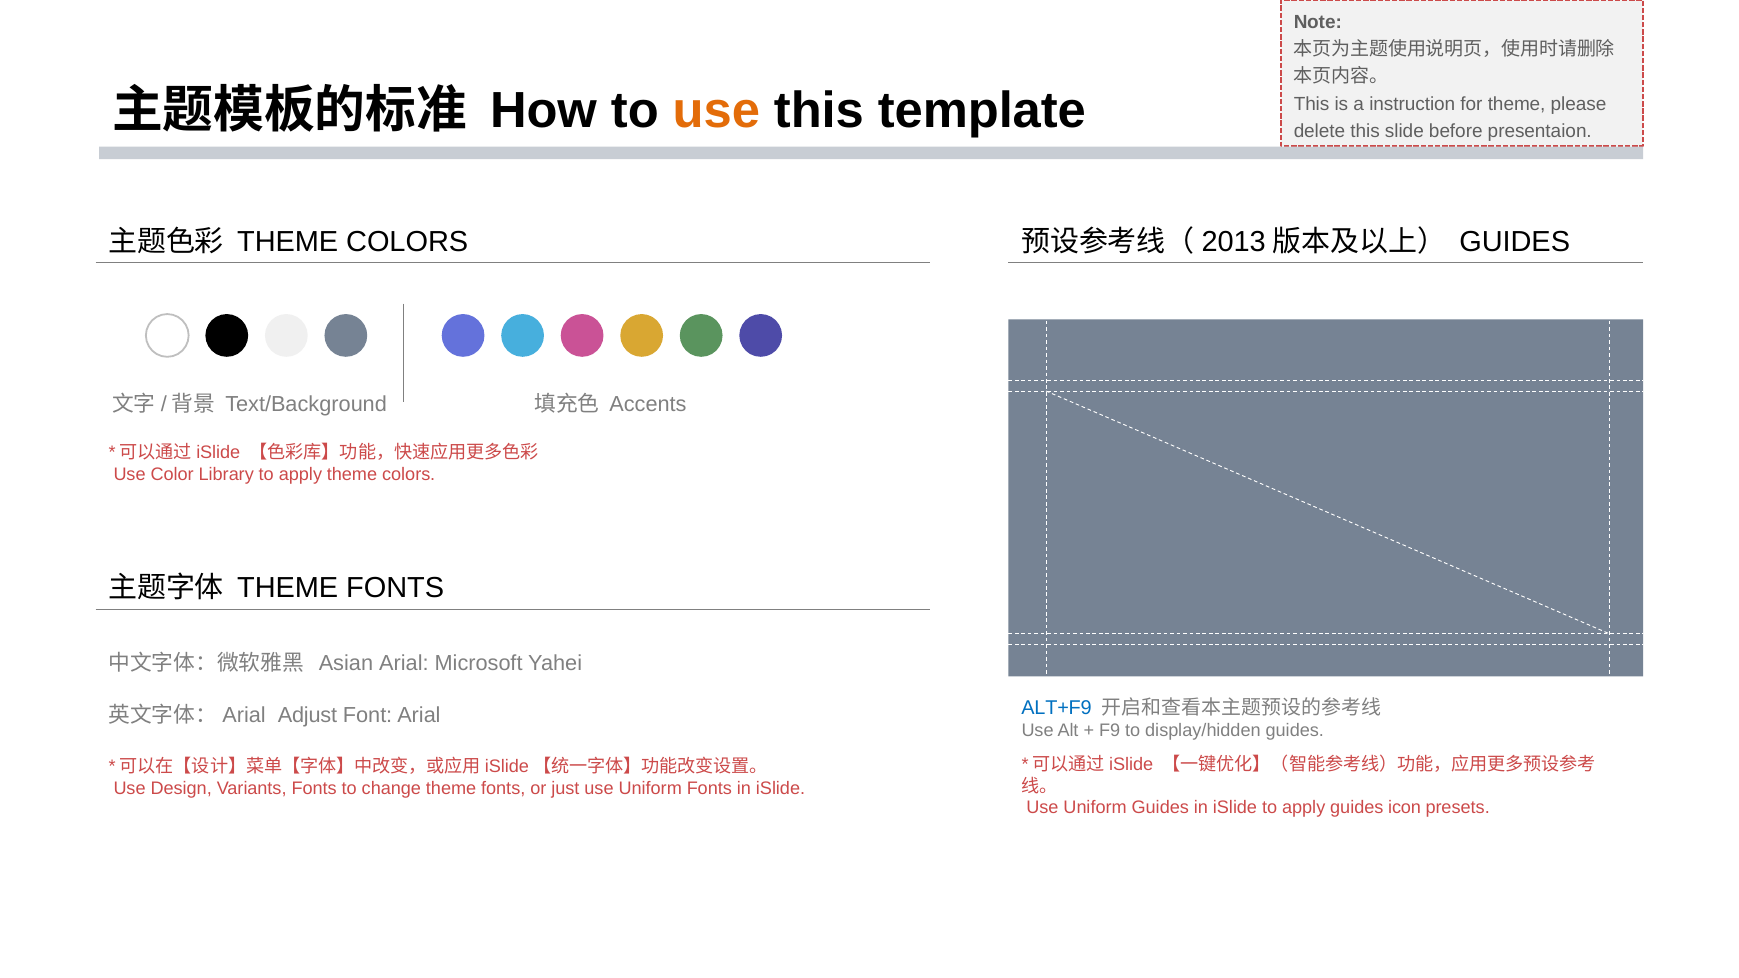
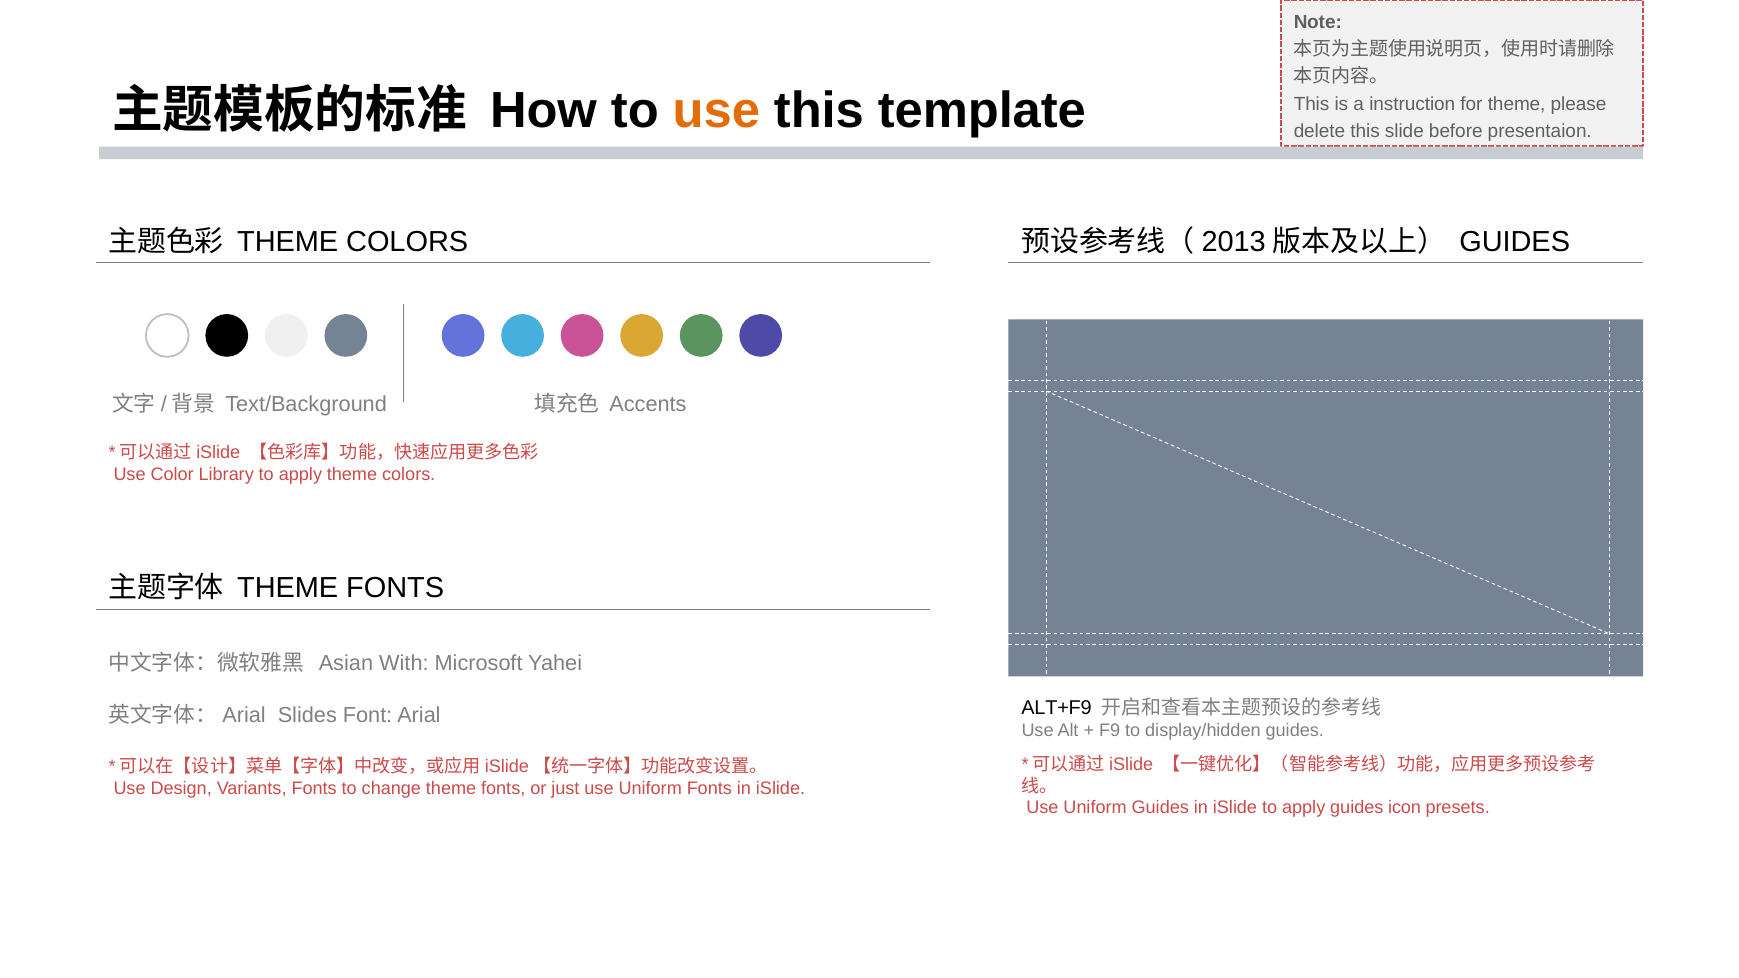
Asian Arial: Arial -> With
ALT+F9 colour: blue -> black
Adjust: Adjust -> Slides
